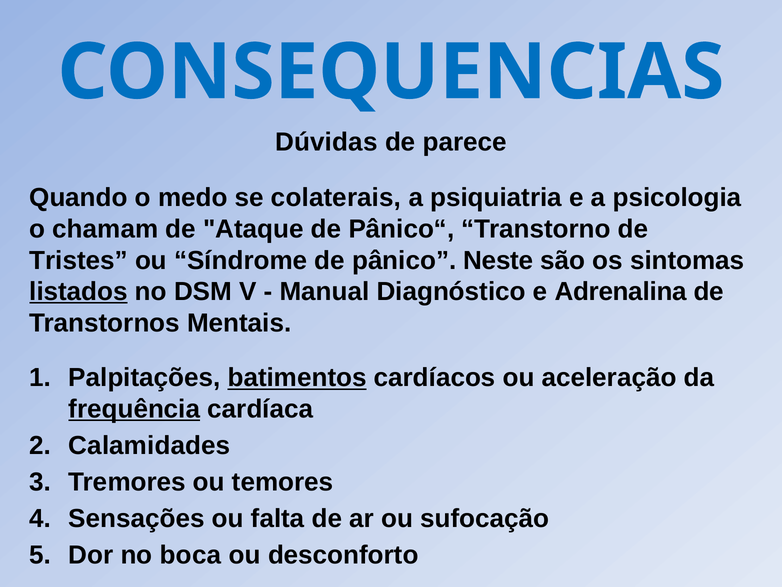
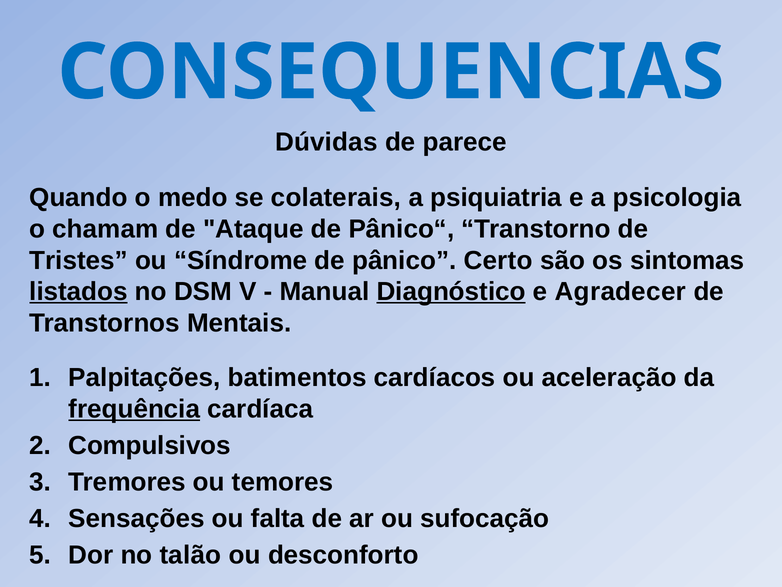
Neste: Neste -> Certo
Diagnóstico underline: none -> present
Adrenalina: Adrenalina -> Agradecer
batimentos underline: present -> none
Calamidades: Calamidades -> Compulsivos
boca: boca -> talão
